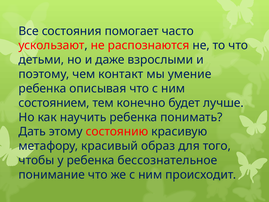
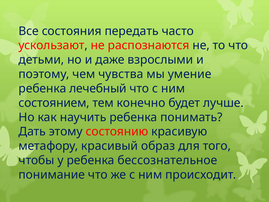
помогает: помогает -> передать
контакт: контакт -> чувства
описывая: описывая -> лечебный
